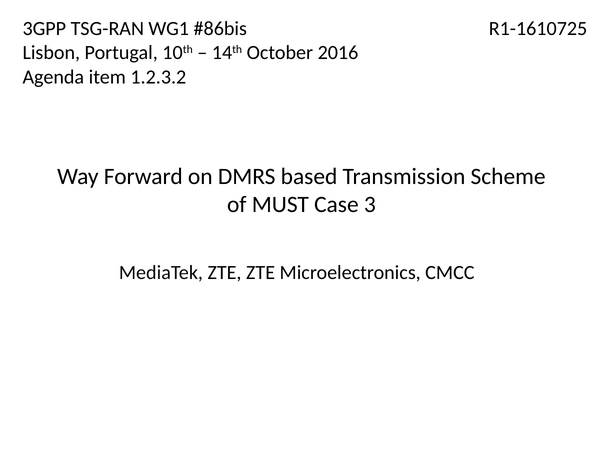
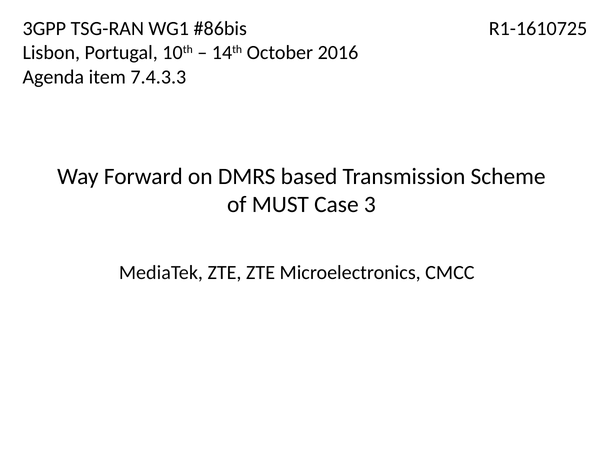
1.2.3.2: 1.2.3.2 -> 7.4.3.3
